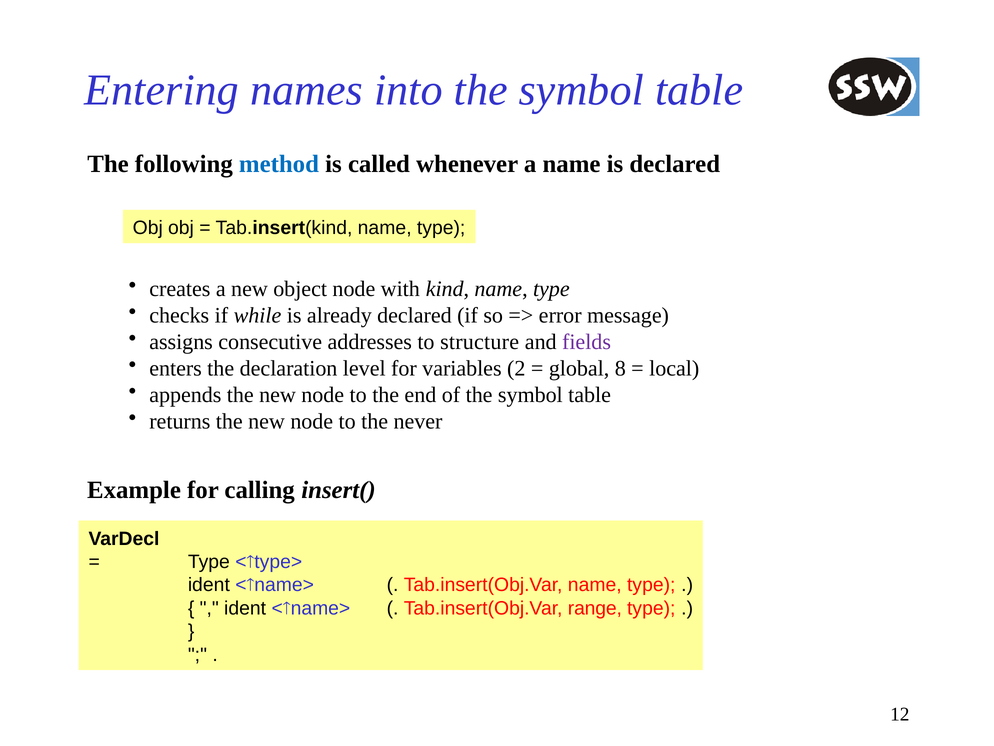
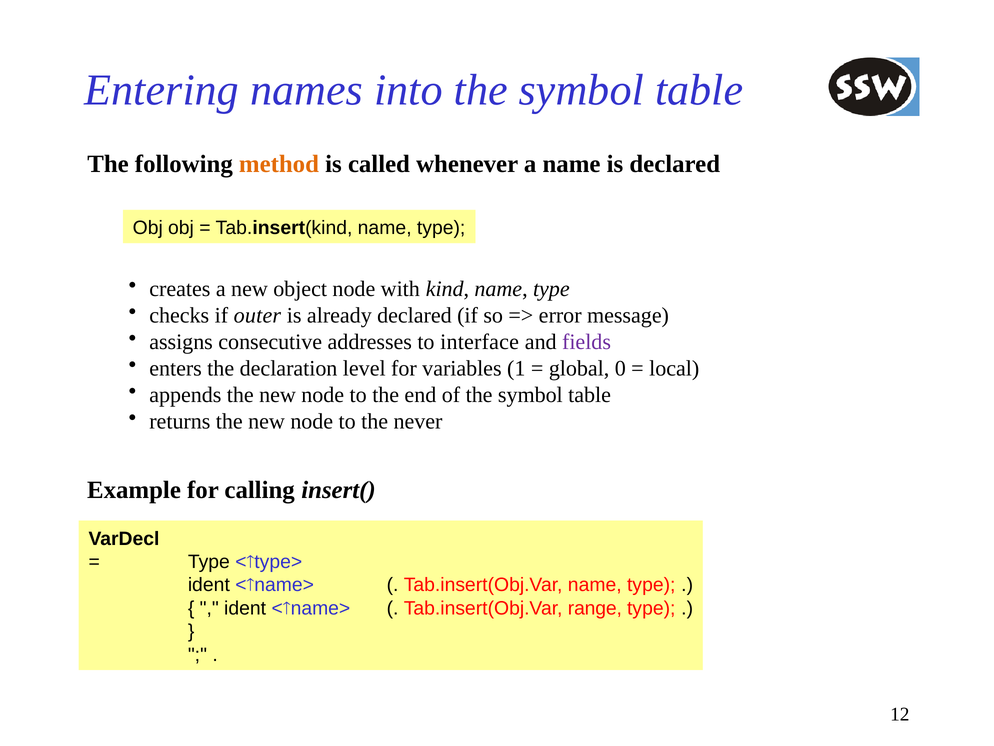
method colour: blue -> orange
while: while -> outer
structure: structure -> interface
2: 2 -> 1
8: 8 -> 0
